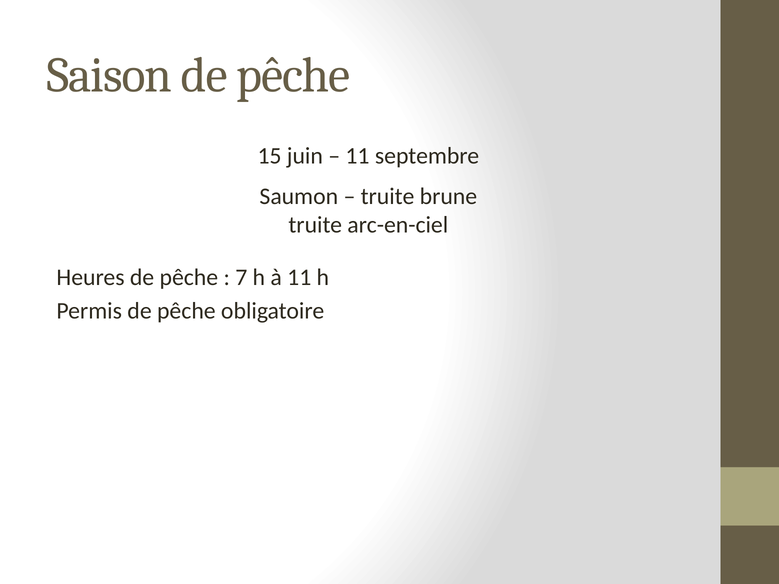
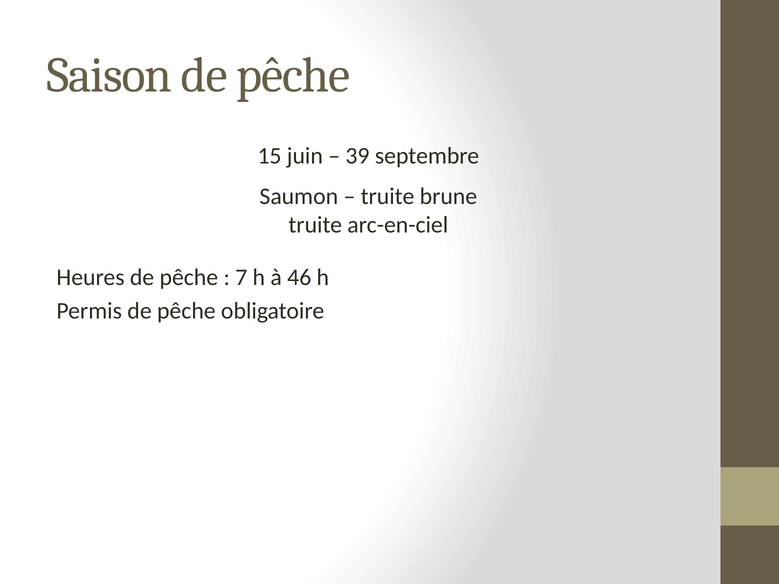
11 at (357, 156): 11 -> 39
à 11: 11 -> 46
